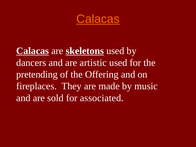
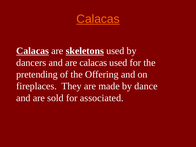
are artistic: artistic -> calacas
music: music -> dance
